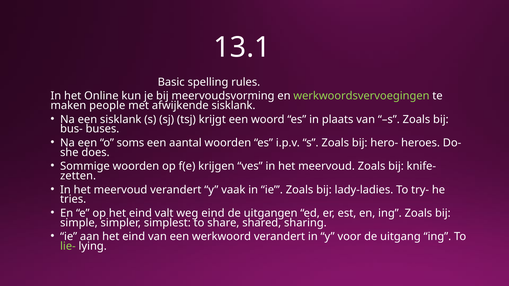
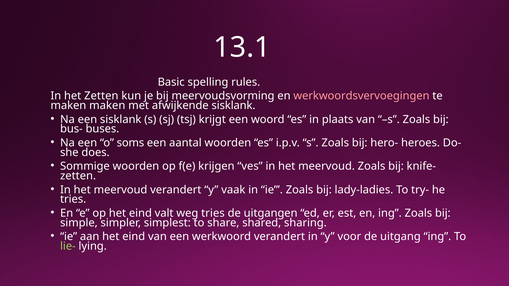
het Online: Online -> Zetten
werkwoordsvervoegingen colour: light green -> pink
maken people: people -> maken
weg eind: eind -> tries
